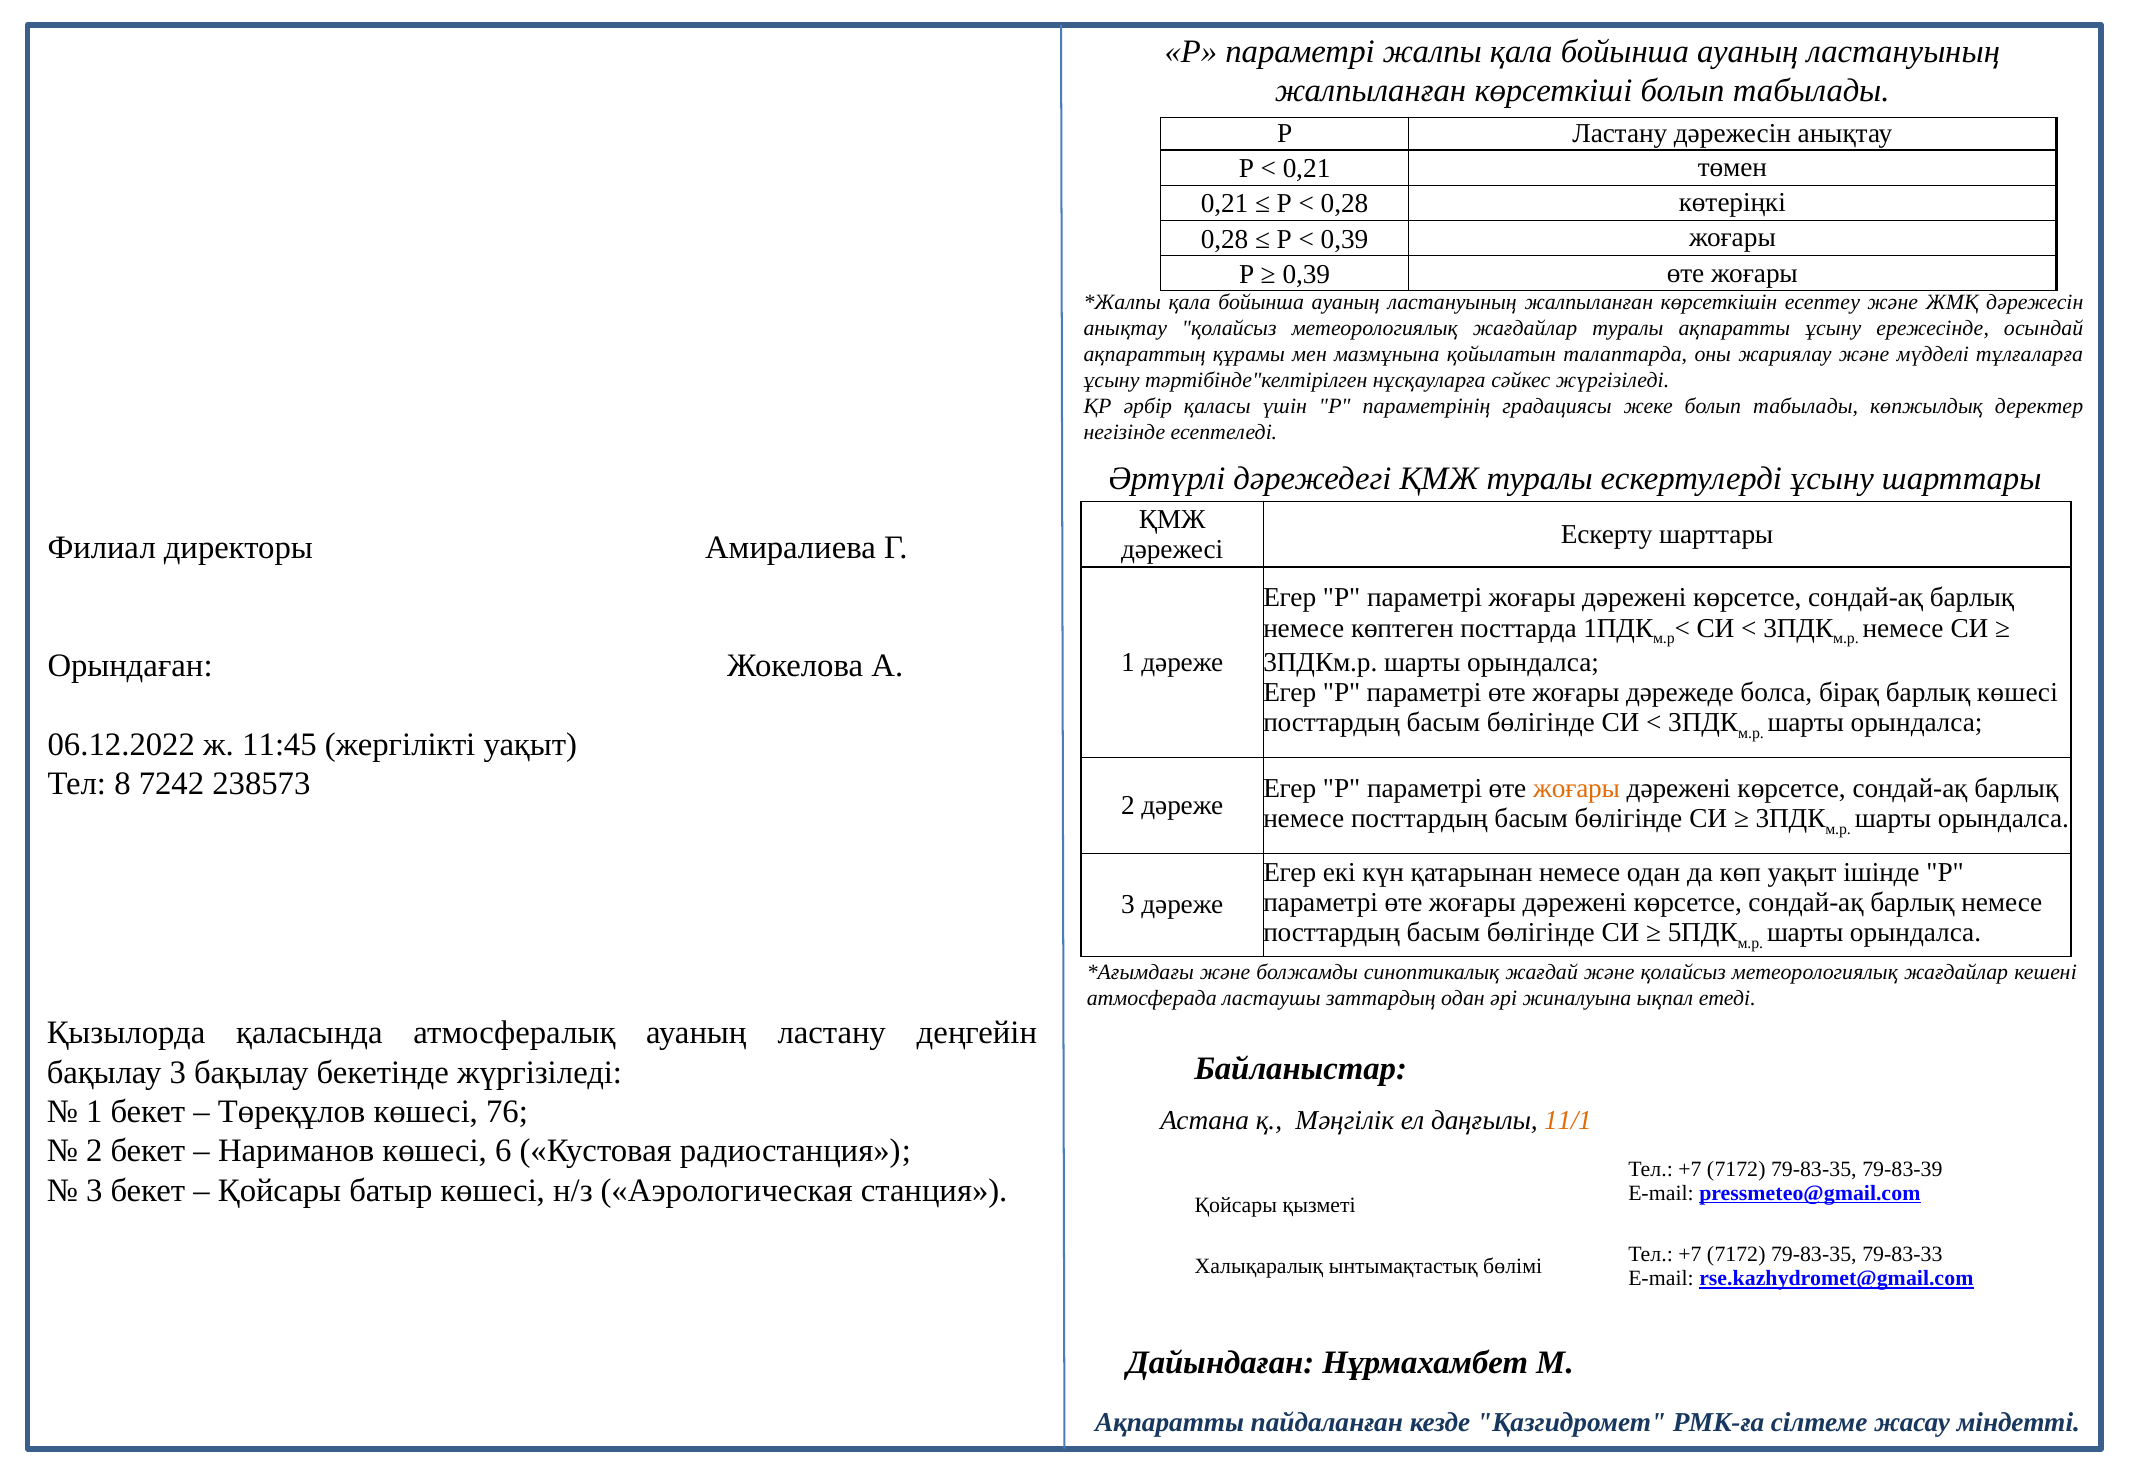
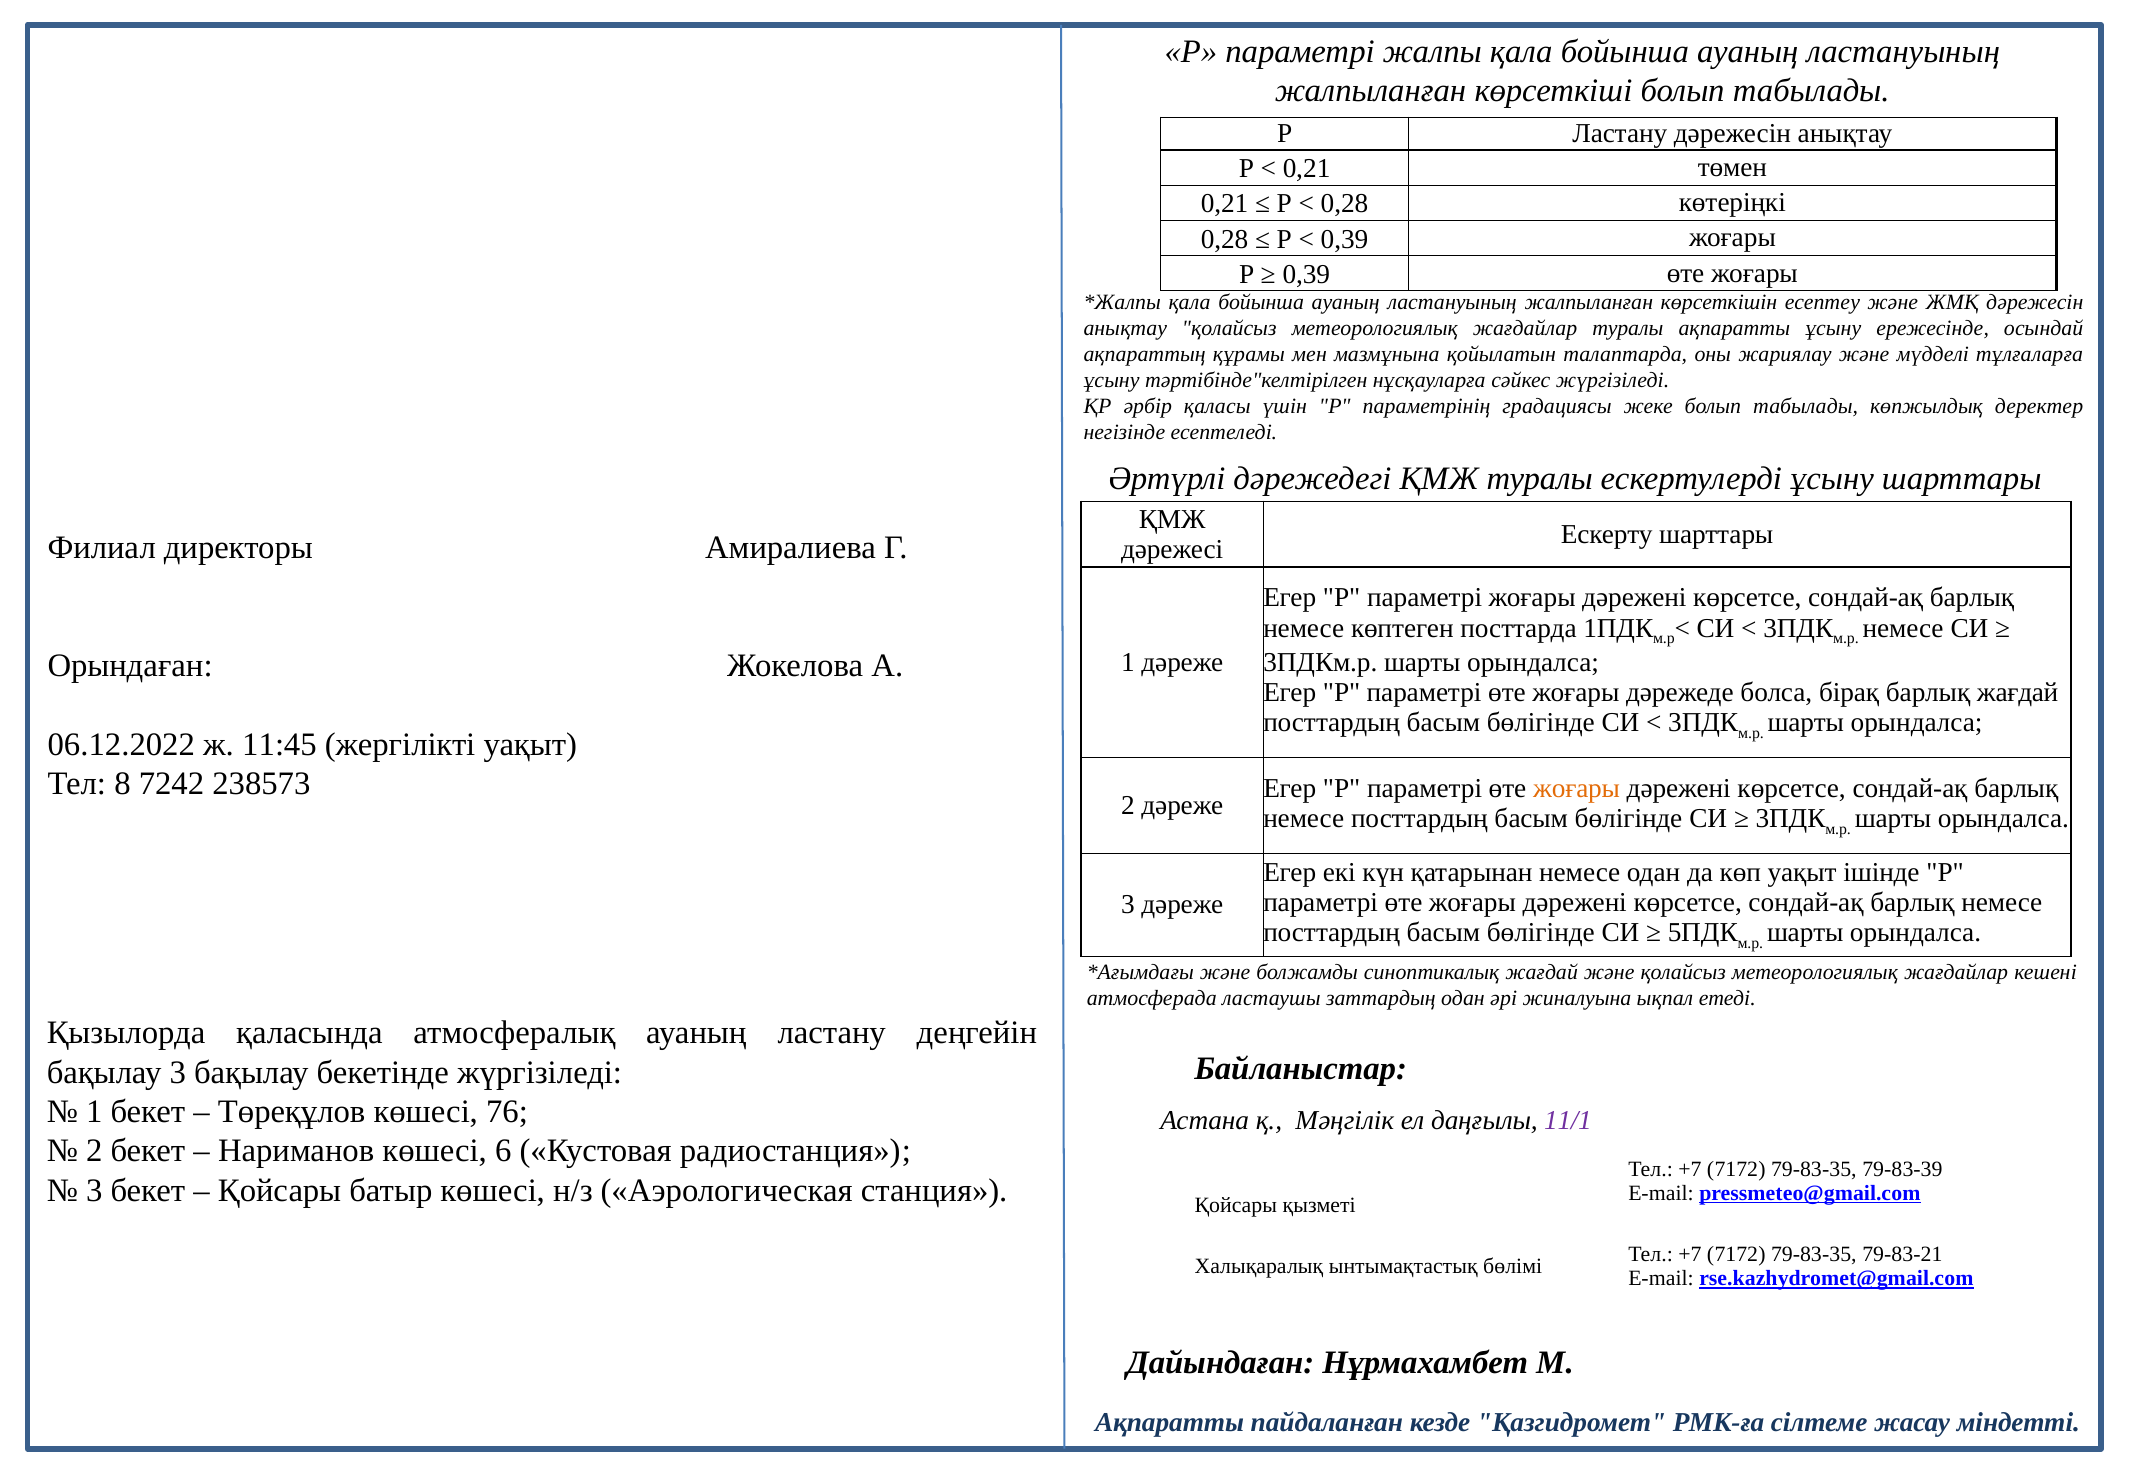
барлық көшесі: көшесі -> жағдай
11/1 colour: orange -> purple
79-83-33: 79-83-33 -> 79-83-21
